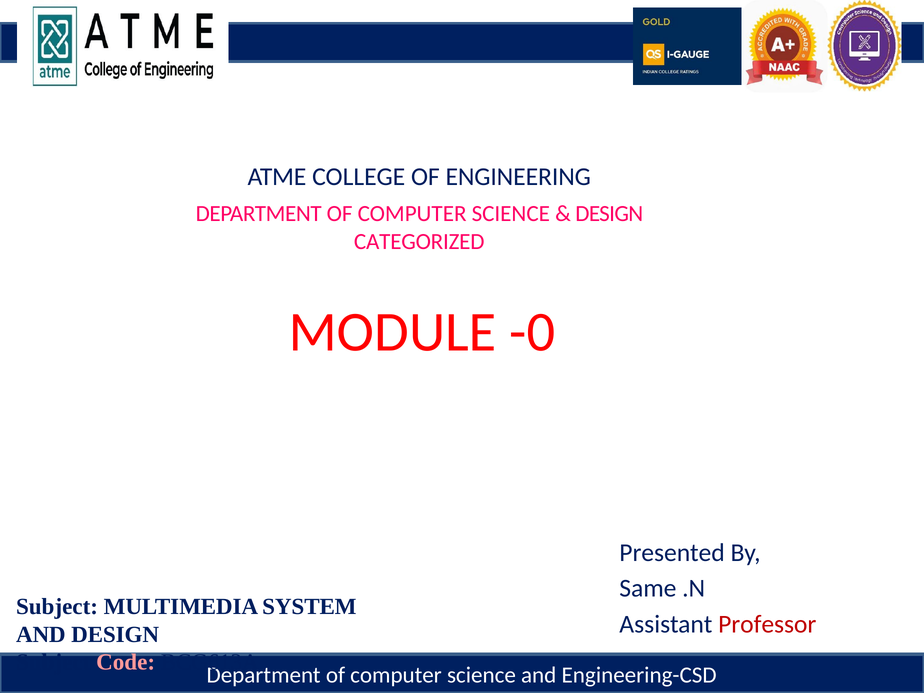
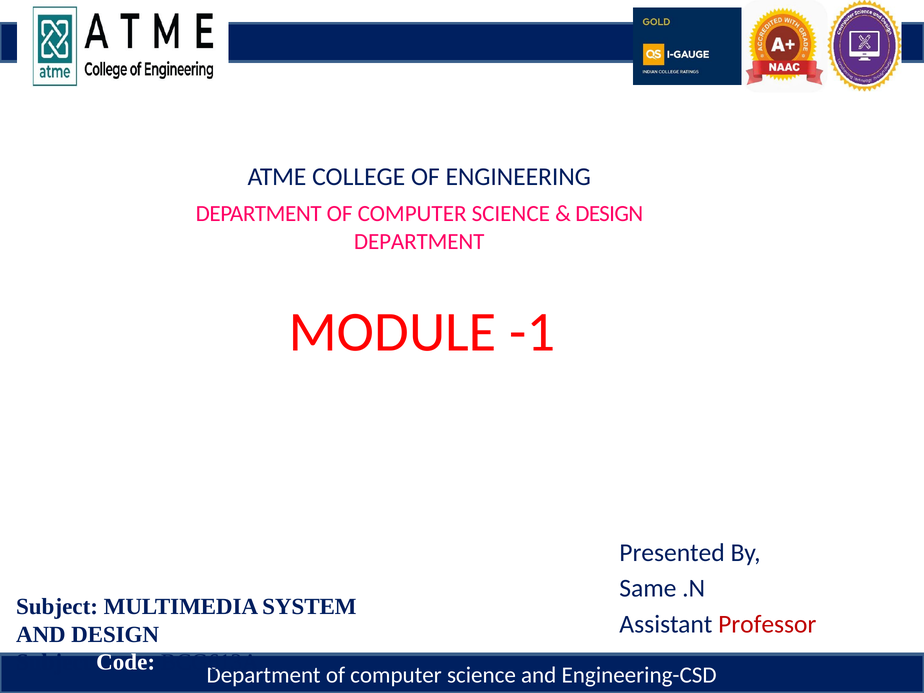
CATEGORIZED at (419, 241): CATEGORIZED -> DEPARTMENT
-0: -0 -> -1
Code colour: pink -> white
